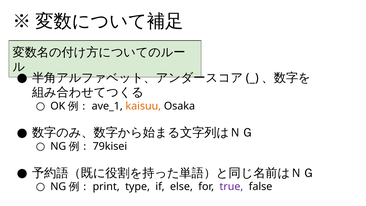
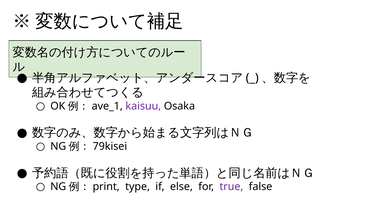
kaisuu colour: orange -> purple
